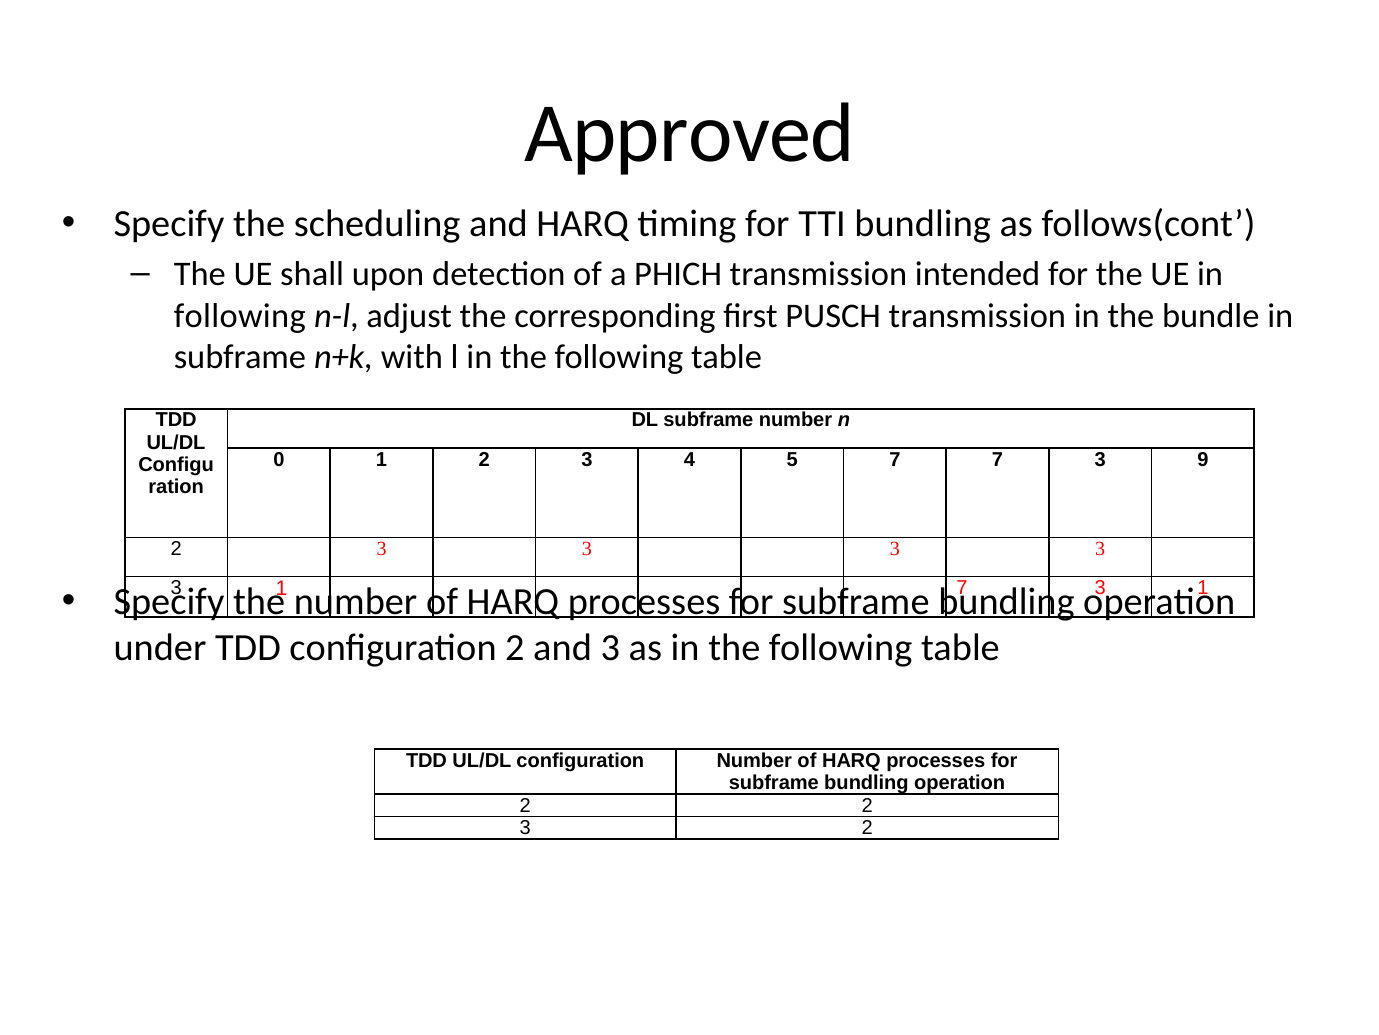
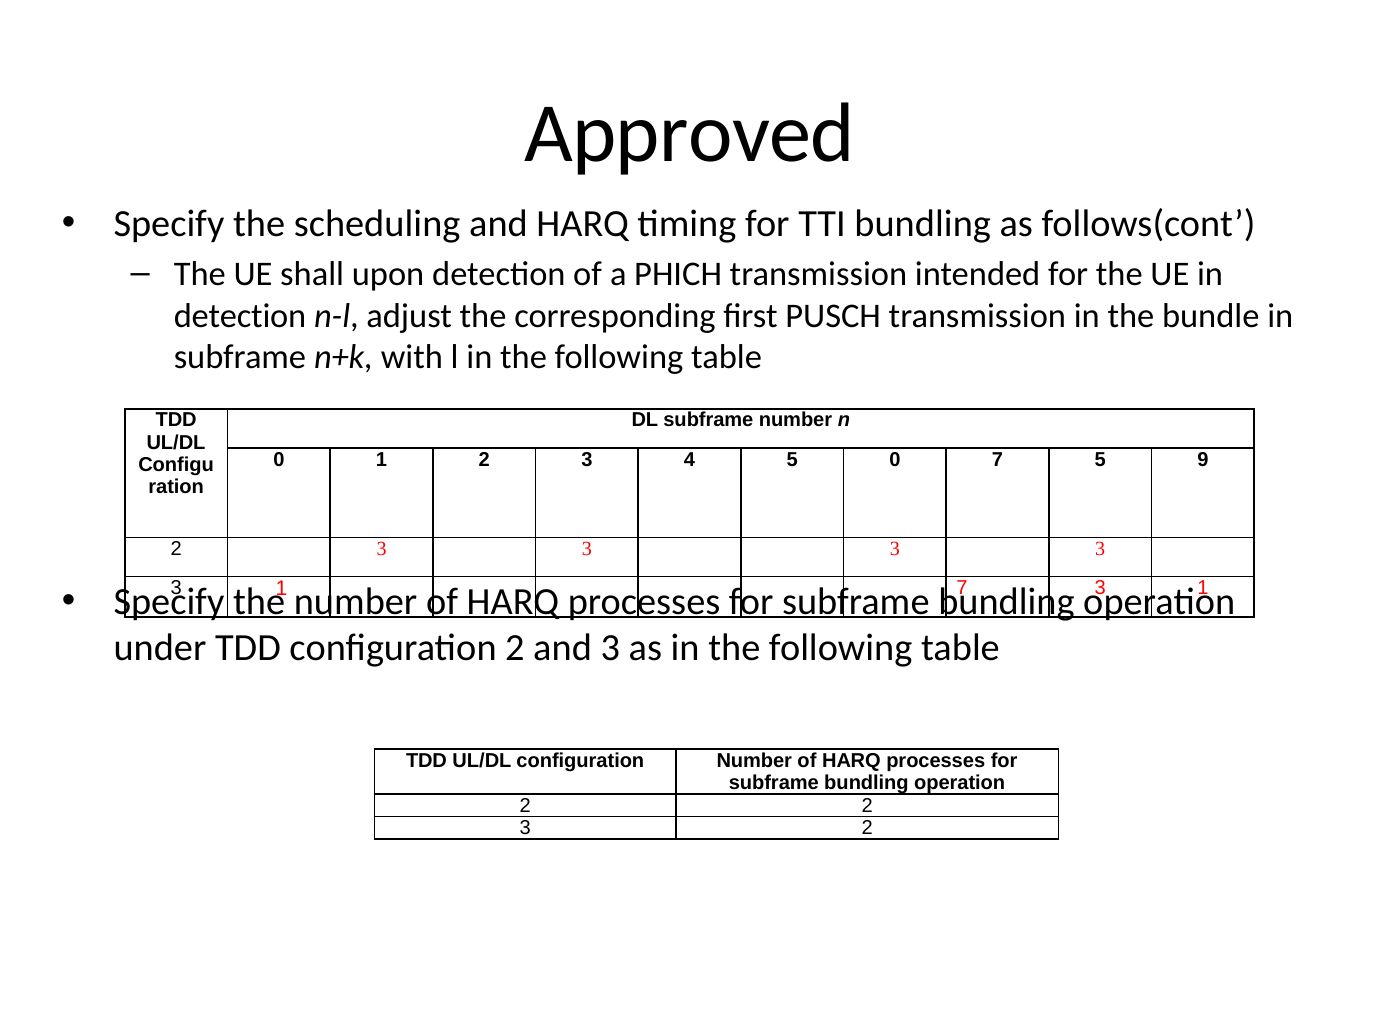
following at (240, 316): following -> detection
5 7: 7 -> 0
3 at (1100, 459): 3 -> 5
